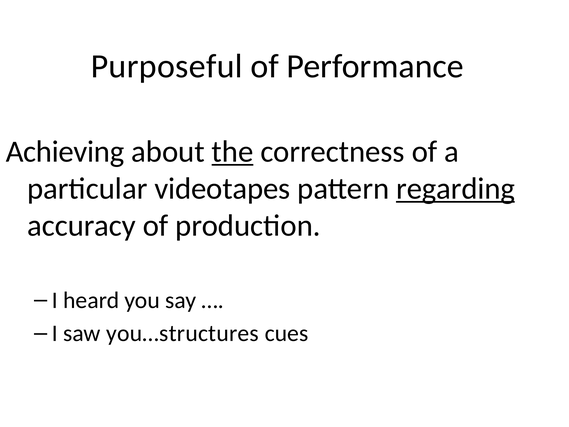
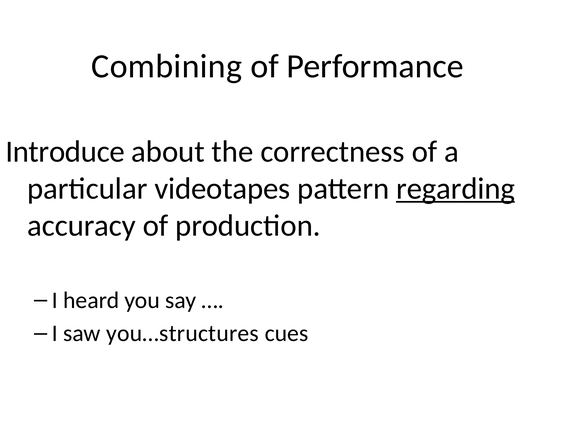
Purposeful: Purposeful -> Combining
Achieving: Achieving -> Introduce
the underline: present -> none
